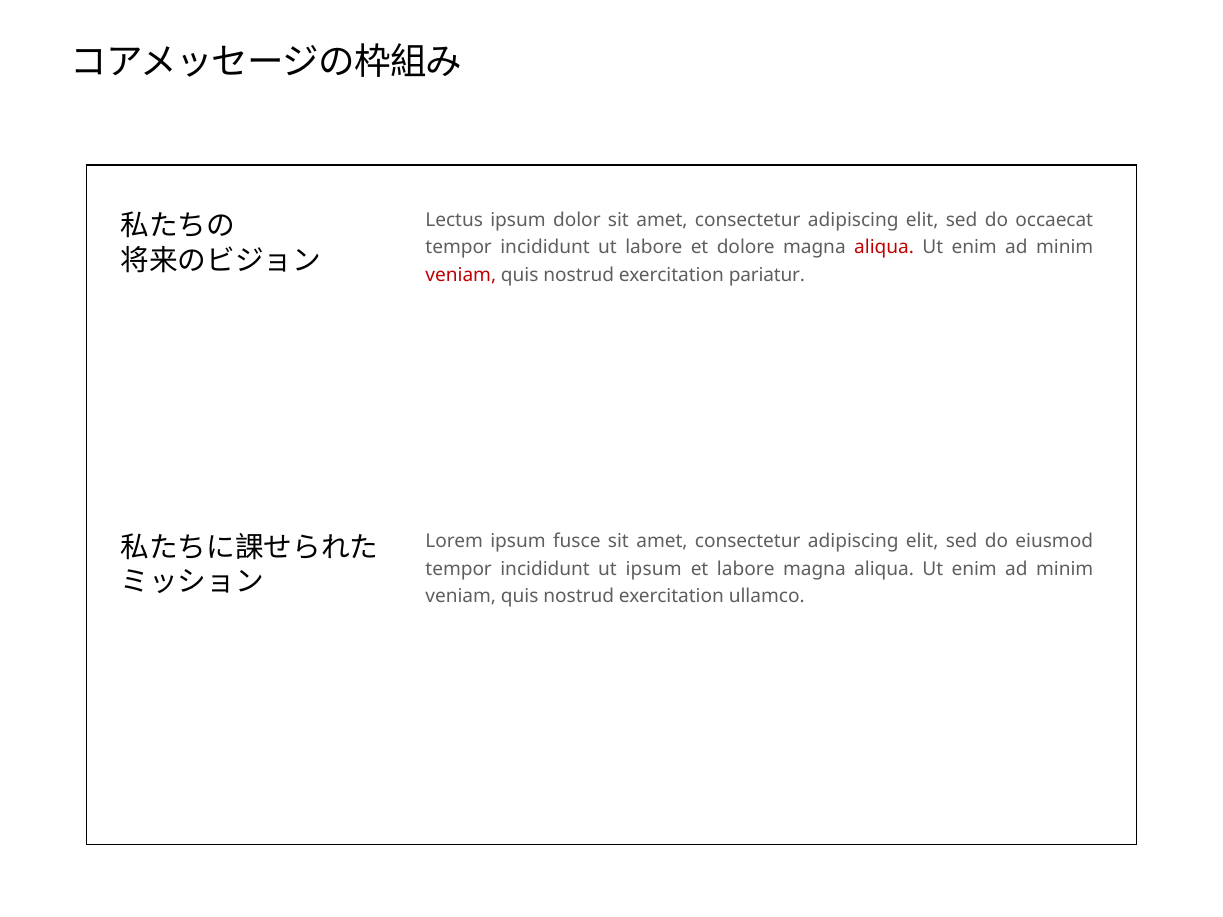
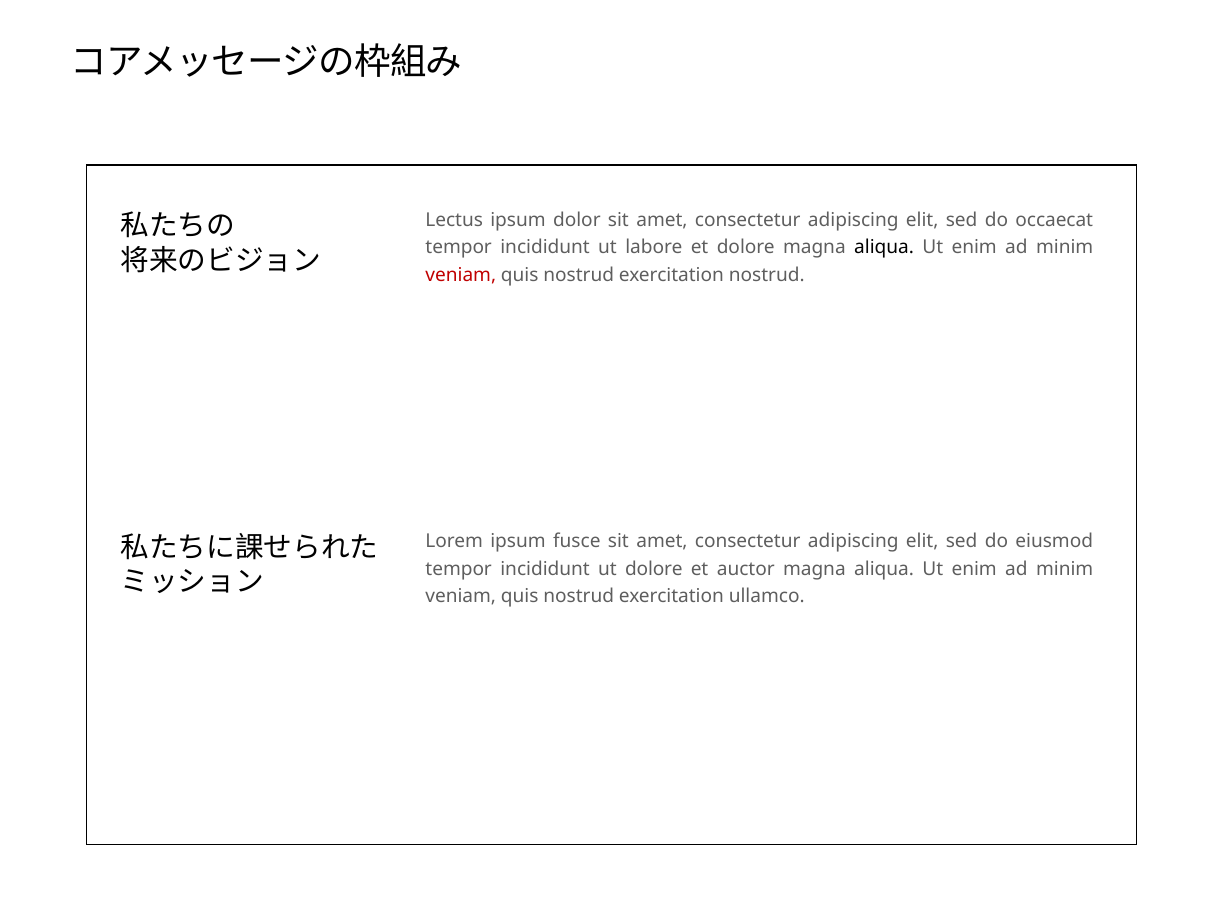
aliqua at (884, 247) colour: red -> black
exercitation pariatur: pariatur -> nostrud
ut ipsum: ipsum -> dolore
et labore: labore -> auctor
